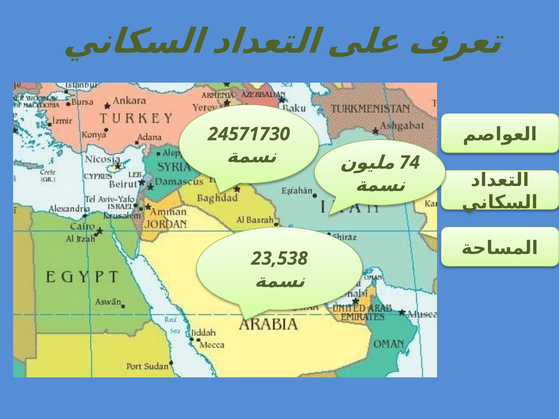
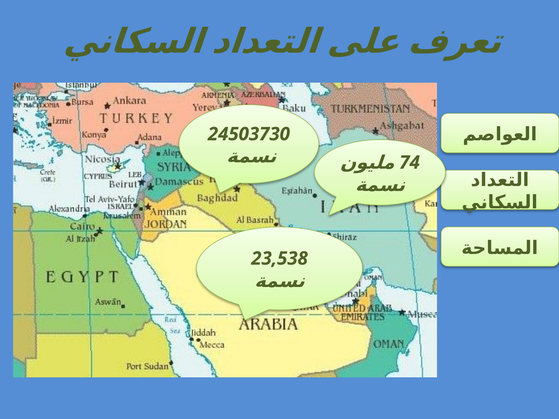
24571730: 24571730 -> 24503730
